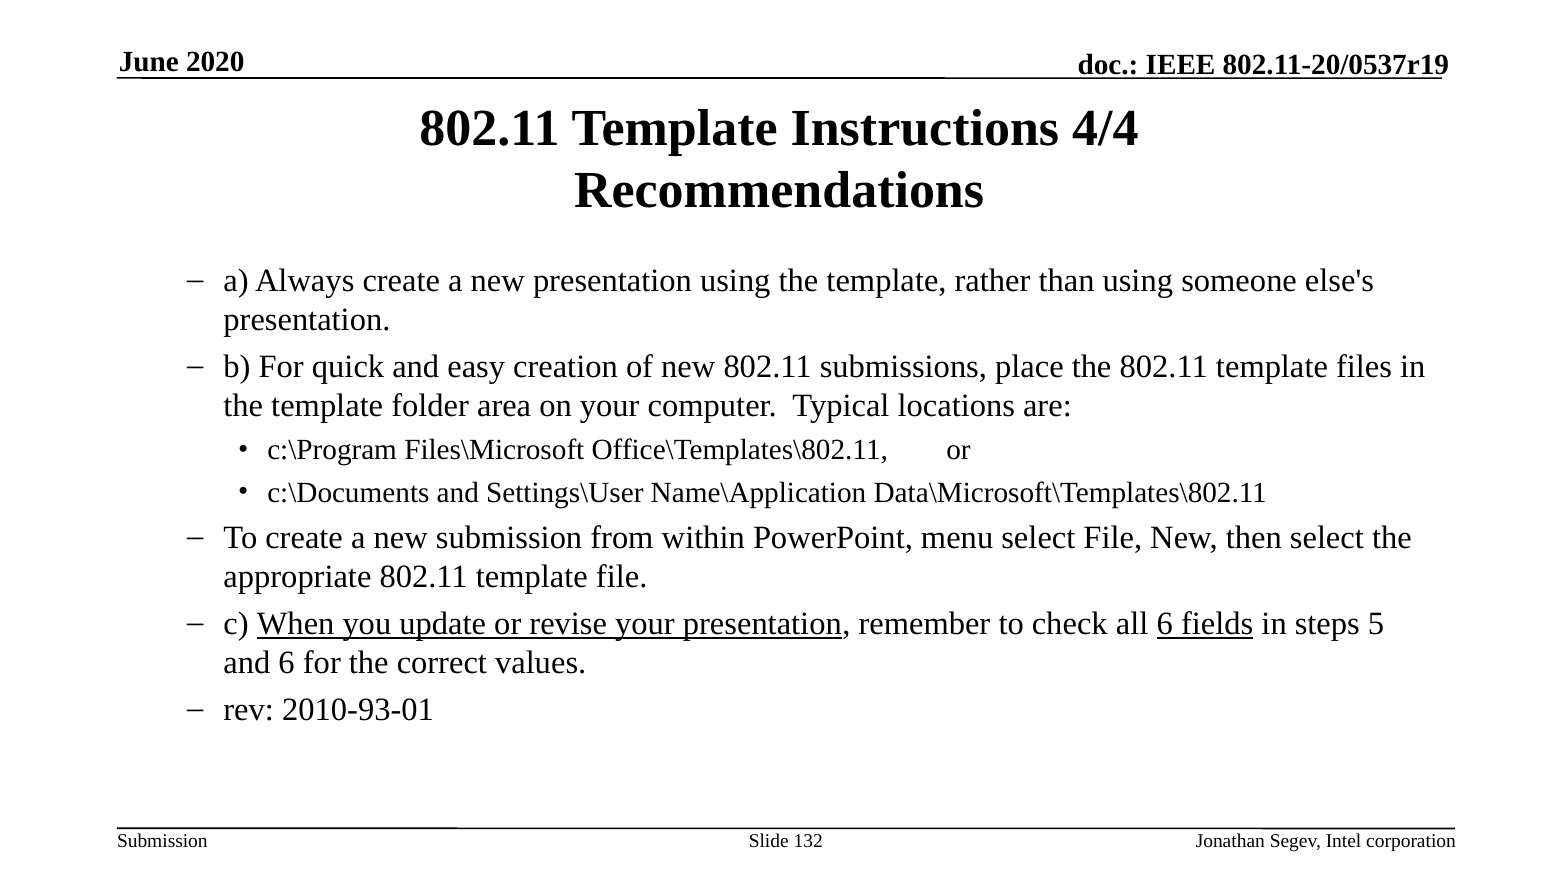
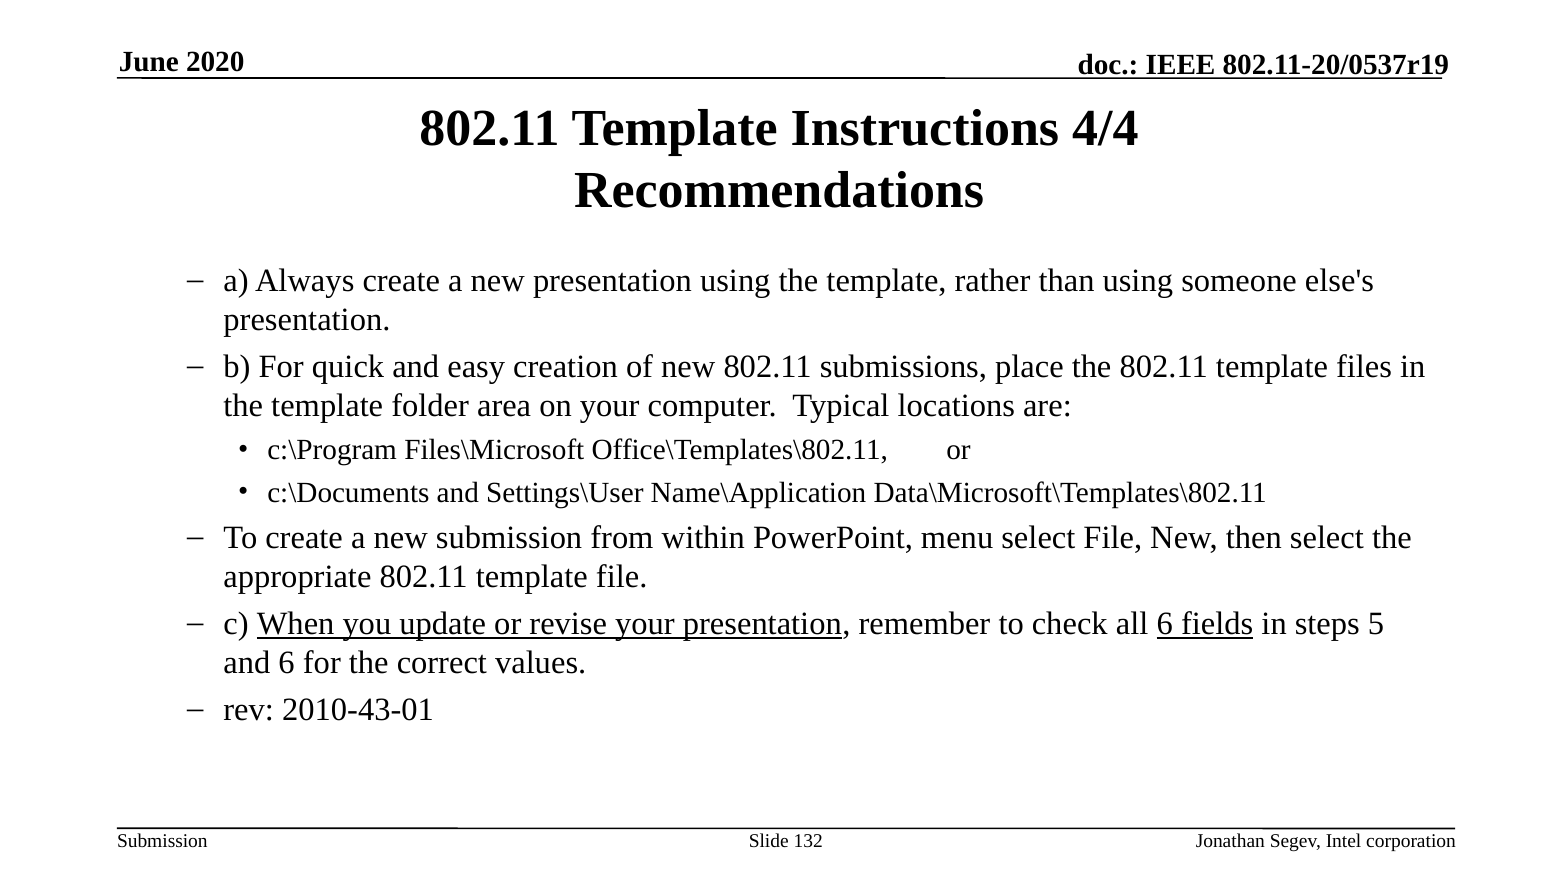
2010-93-01: 2010-93-01 -> 2010-43-01
